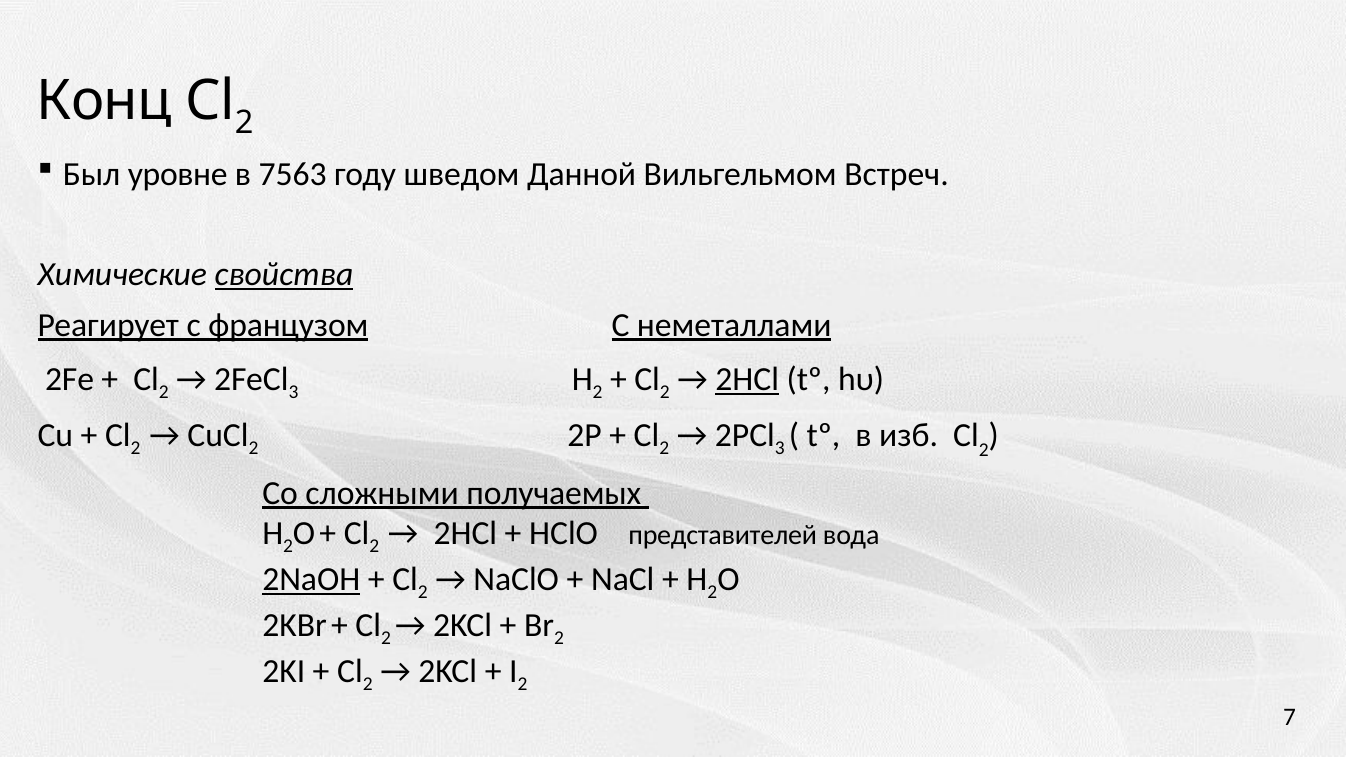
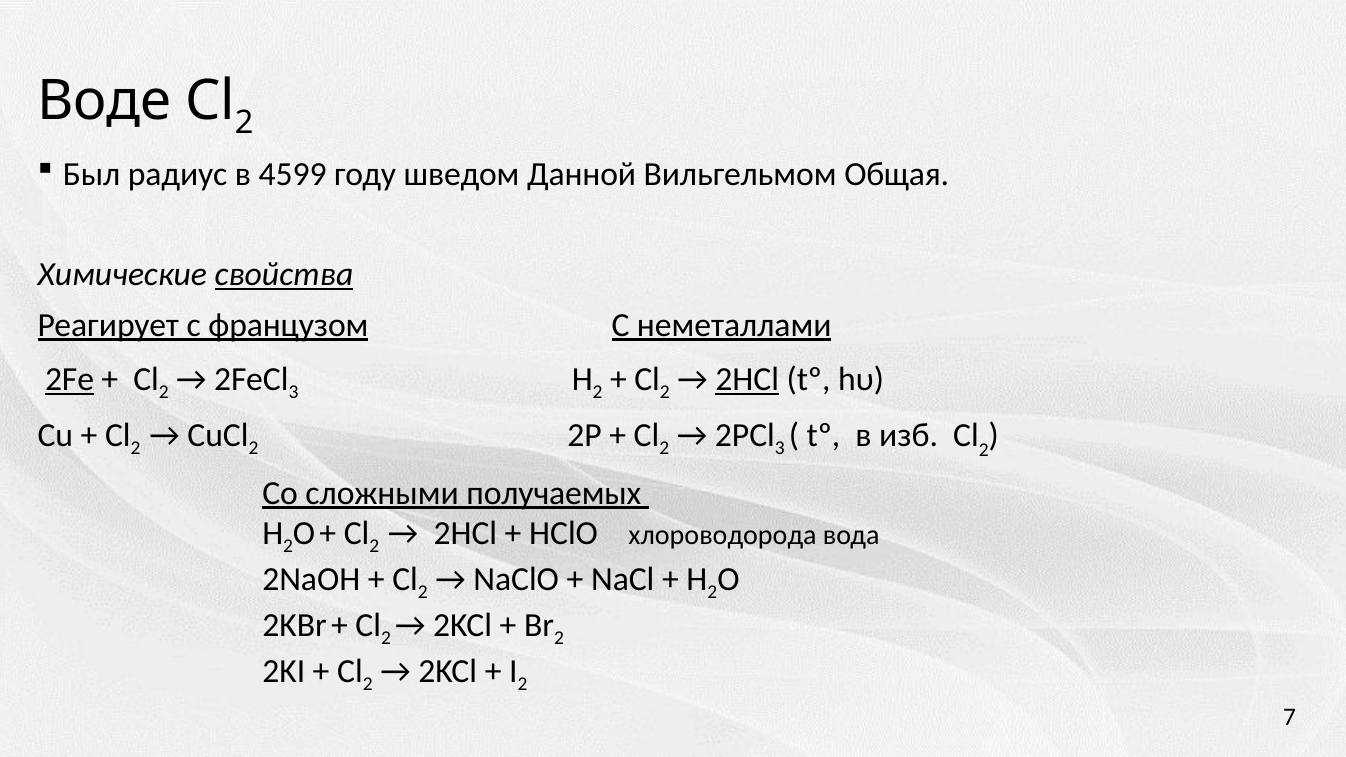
Конц: Конц -> Воде
уровне: уровне -> радиус
7563: 7563 -> 4599
Встреч: Встреч -> Общая
2Fe underline: none -> present
представителей: представителей -> хлороводорода
2NaOH underline: present -> none
